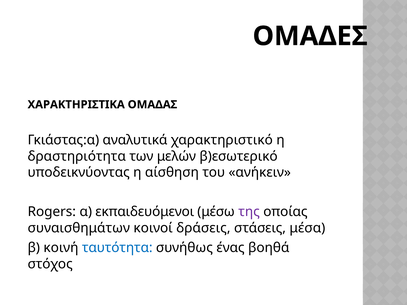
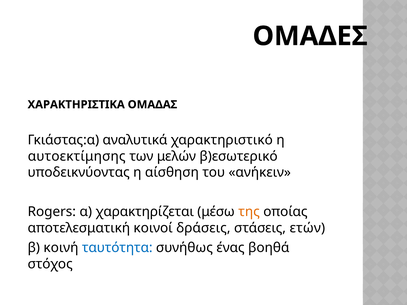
δραστηριότητα: δραστηριότητα -> αυτοεκτίμησης
εκπαιδευόμενοι: εκπαιδευόμενοι -> χαρακτηρίζεται
της colour: purple -> orange
συναισθημάτων: συναισθημάτων -> αποτελεσματική
μέσα: μέσα -> ετών
